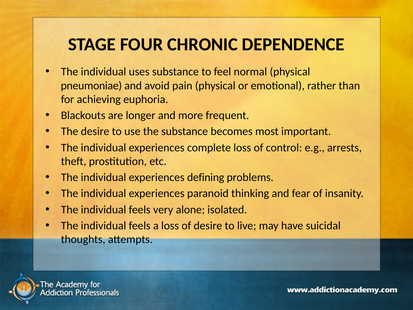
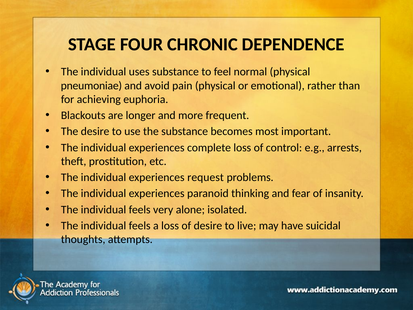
defining: defining -> request
